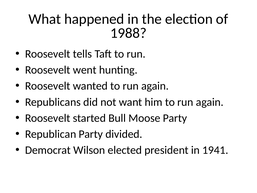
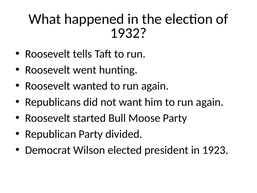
1988: 1988 -> 1932
1941: 1941 -> 1923
